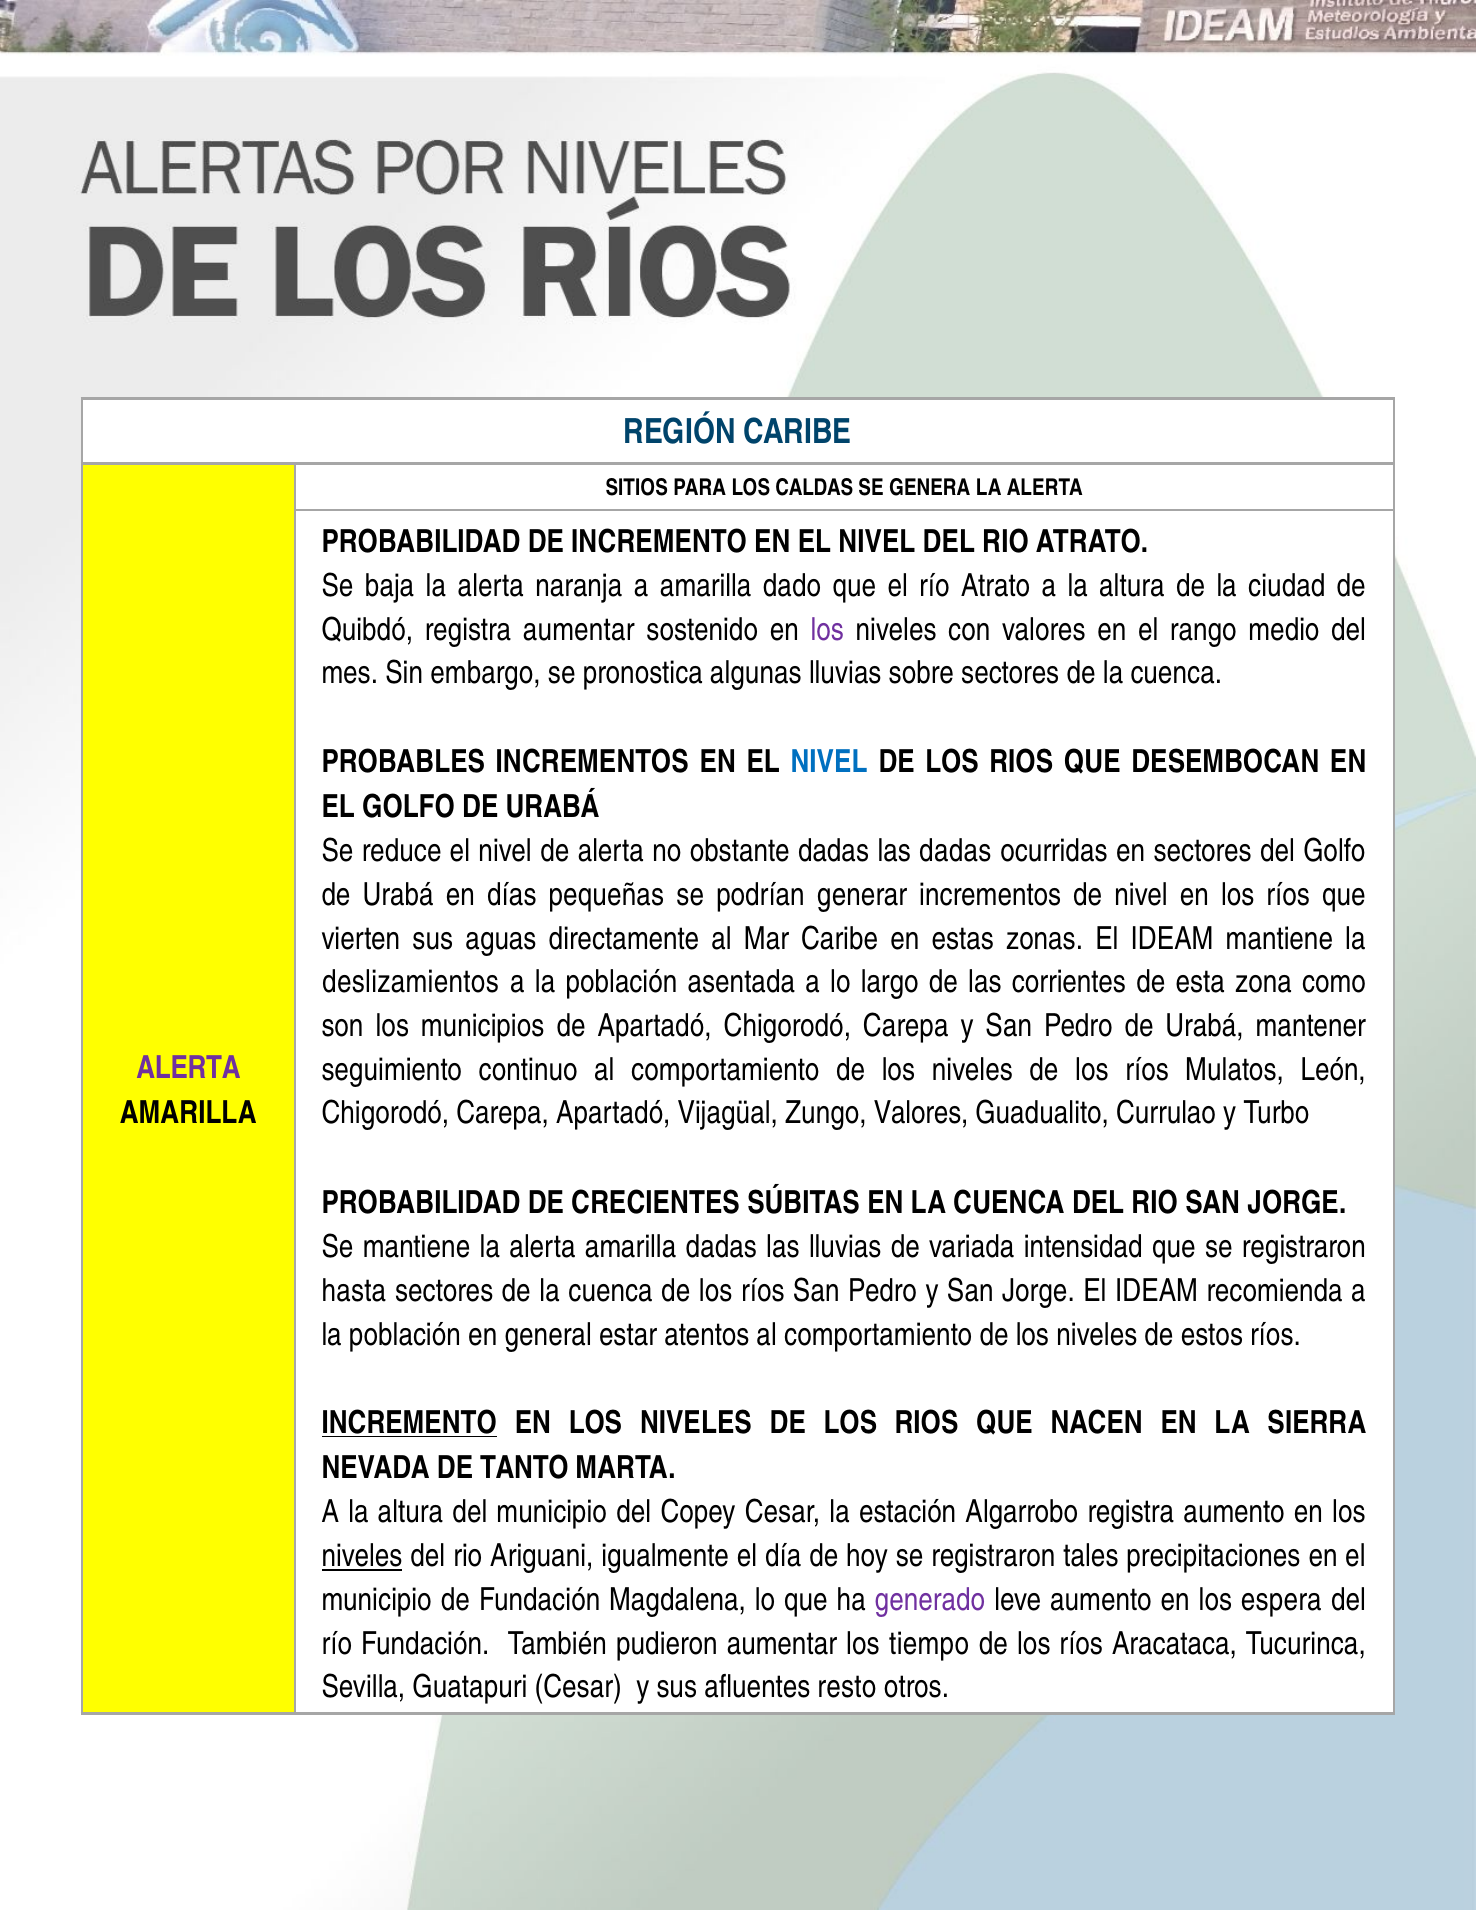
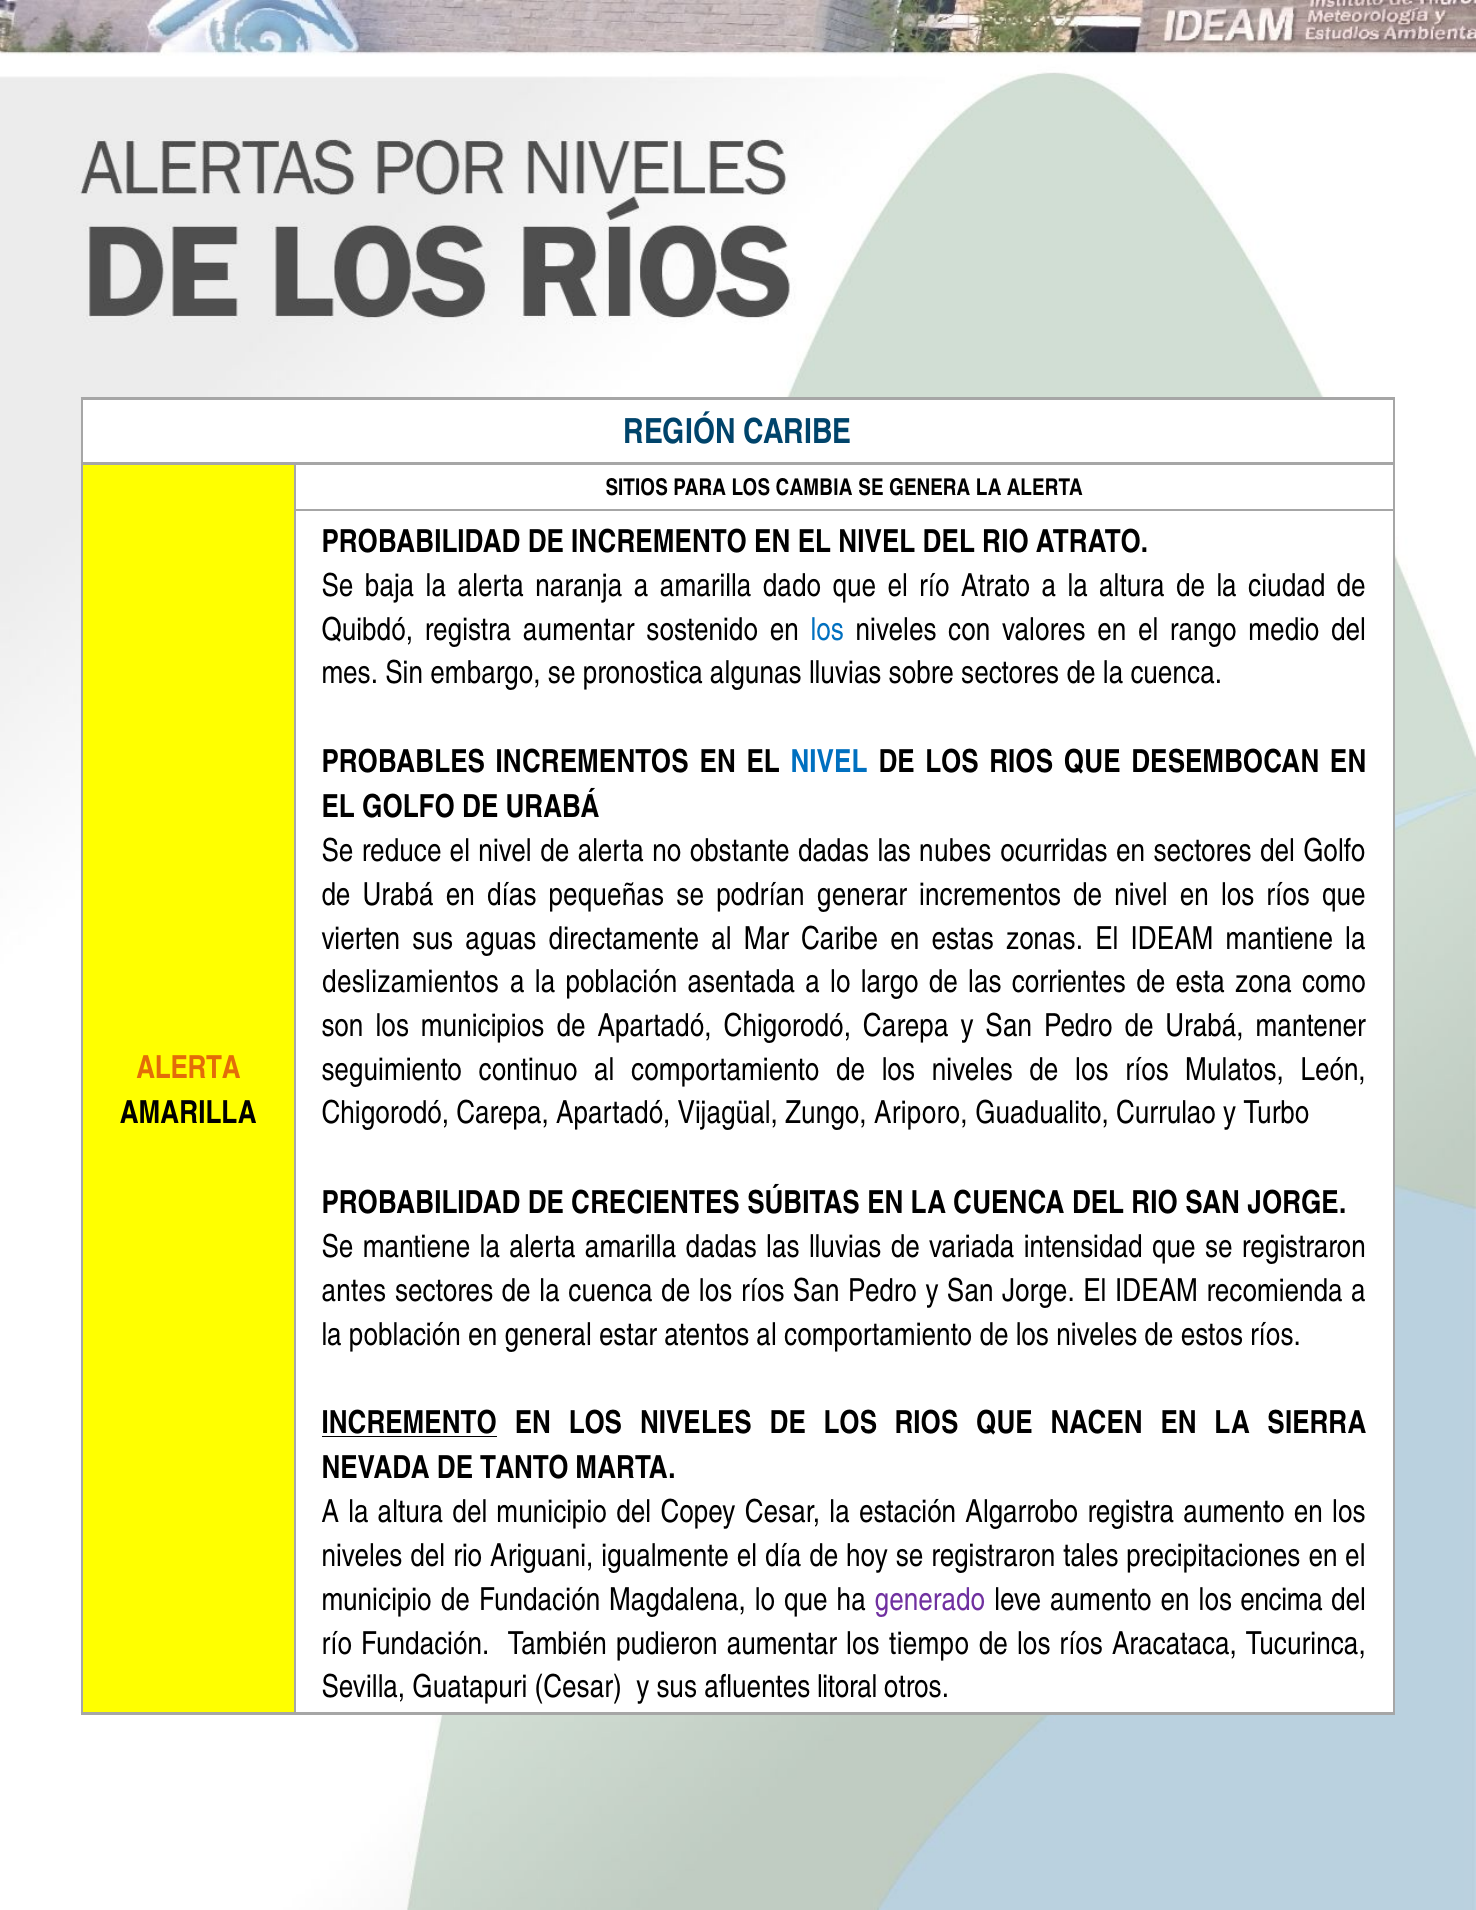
CALDAS: CALDAS -> CAMBIA
los at (827, 630) colour: purple -> blue
las dadas: dadas -> nubes
ALERTA at (189, 1069) colour: purple -> orange
Zungo Valores: Valores -> Ariporo
hasta: hasta -> antes
niveles at (362, 1557) underline: present -> none
espera: espera -> encima
resto: resto -> litoral
